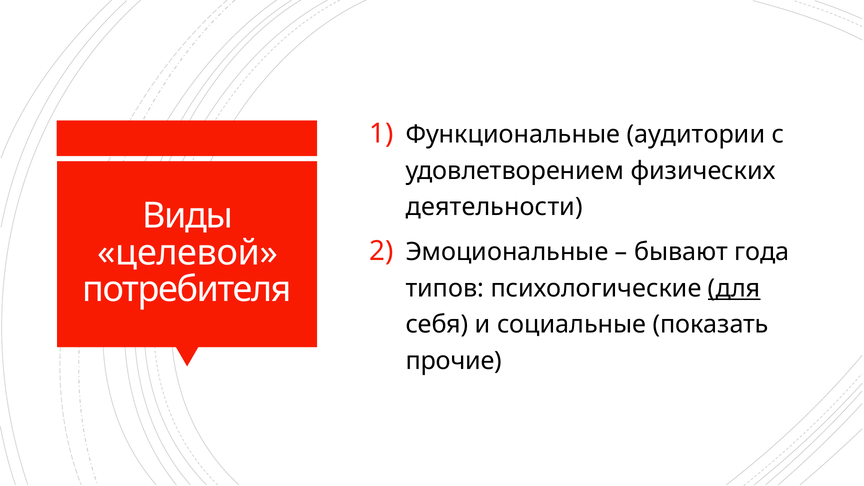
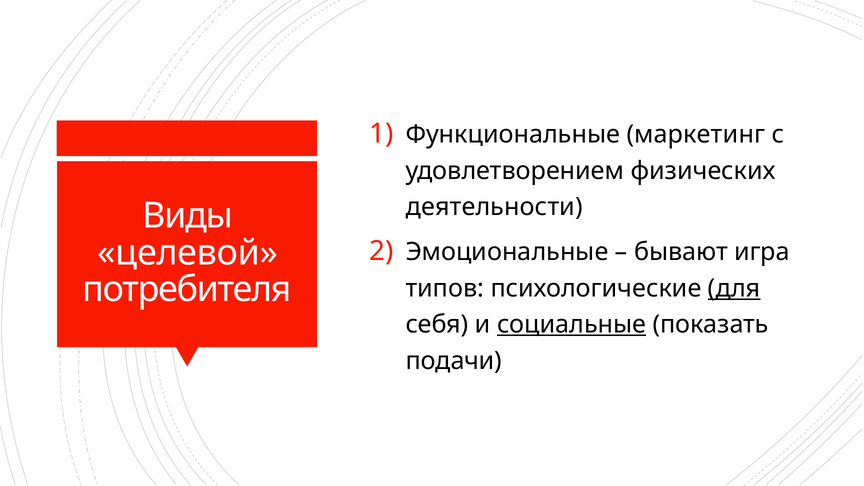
аудитории: аудитории -> маркетинг
года: года -> игра
социальные underline: none -> present
прочие: прочие -> подачи
